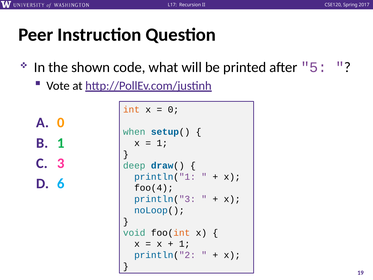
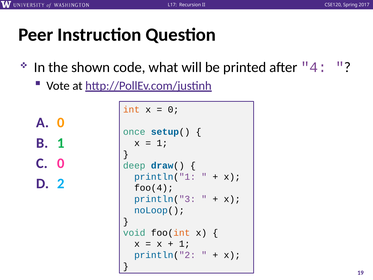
5: 5 -> 4
when: when -> once
3 at (61, 163): 3 -> 0
6: 6 -> 2
